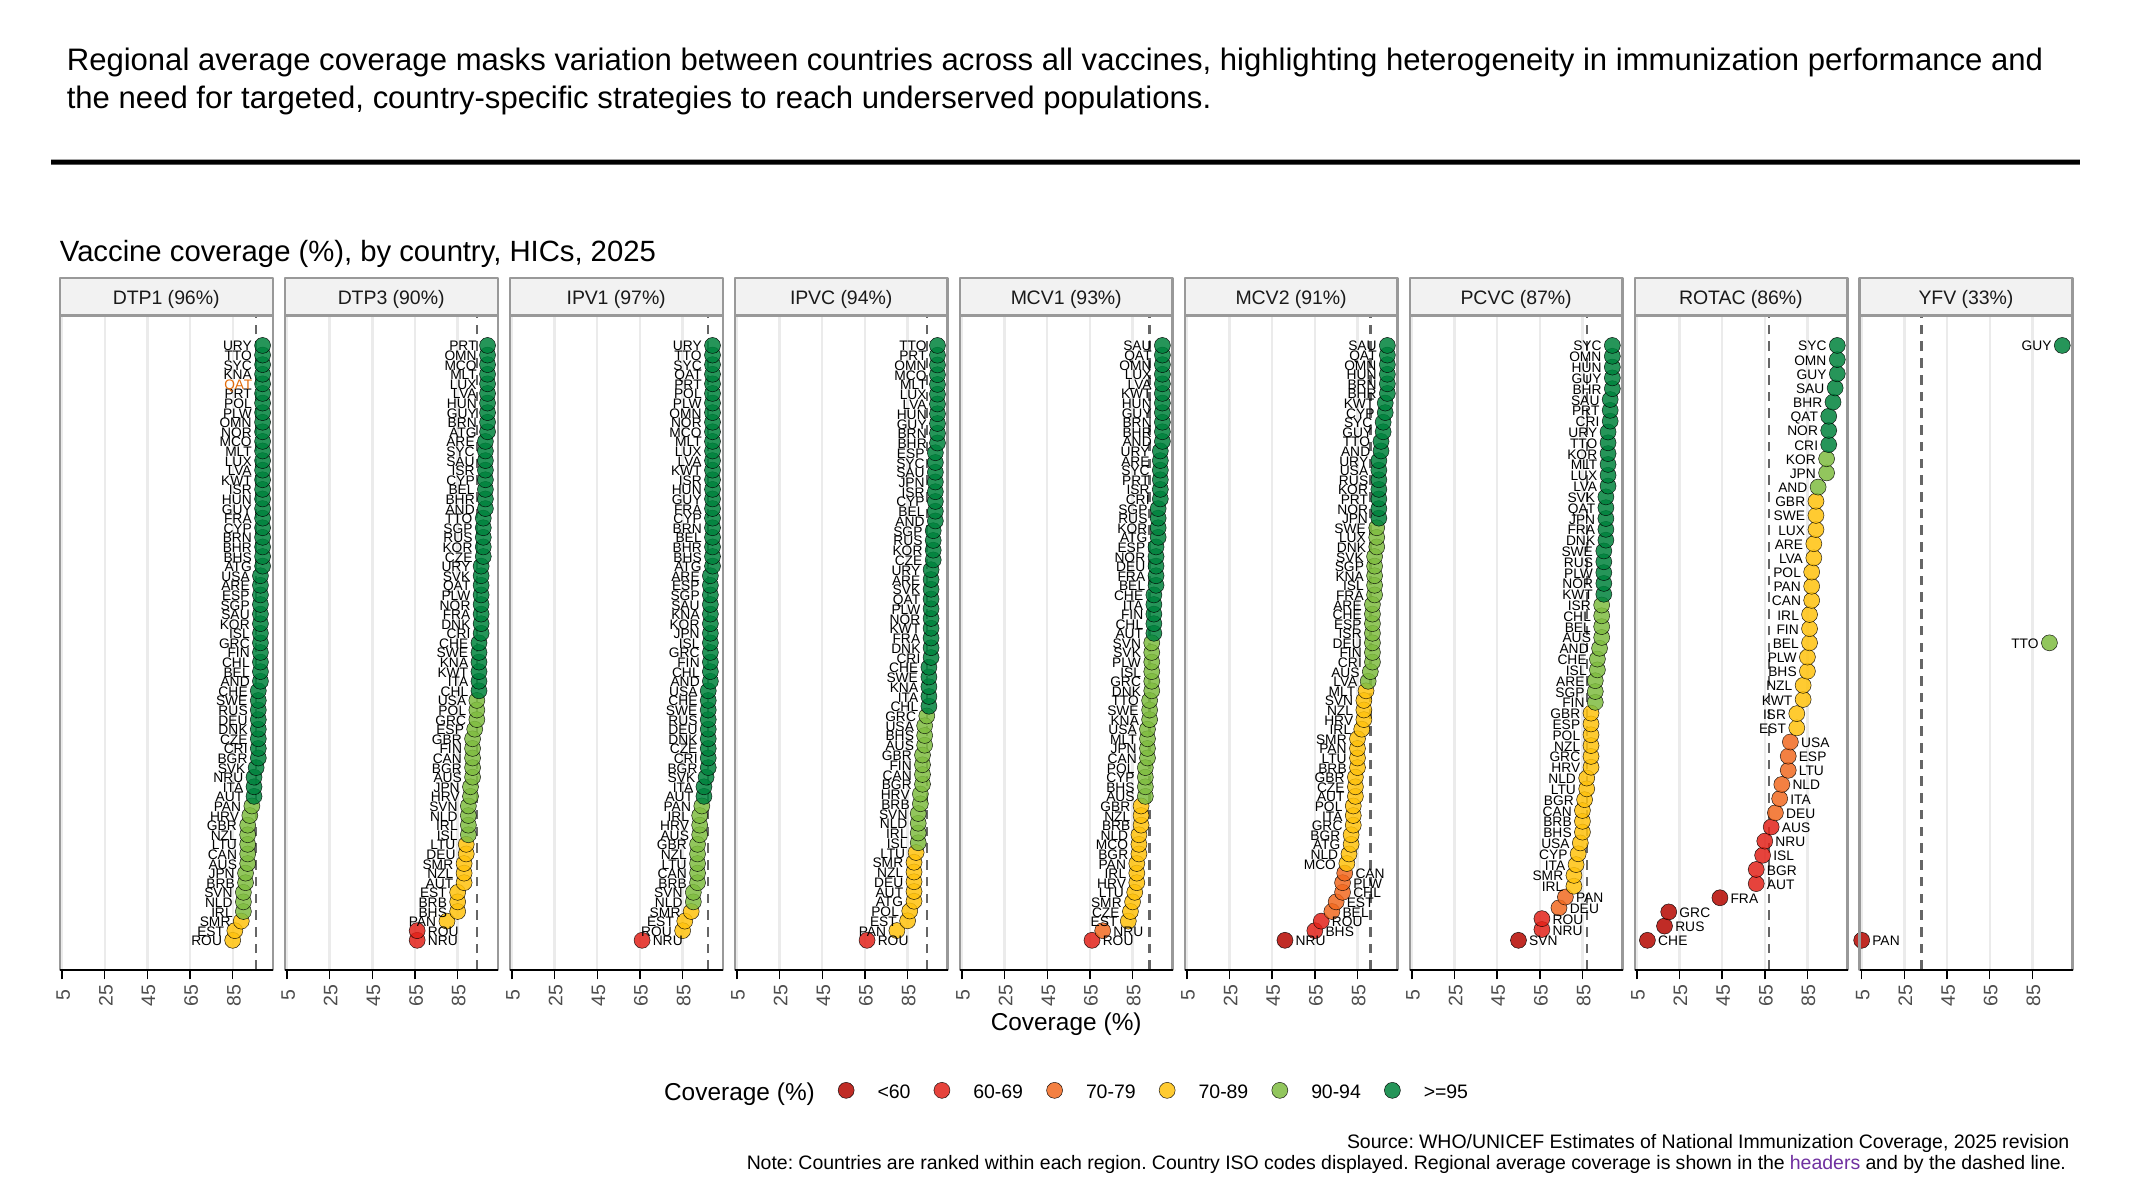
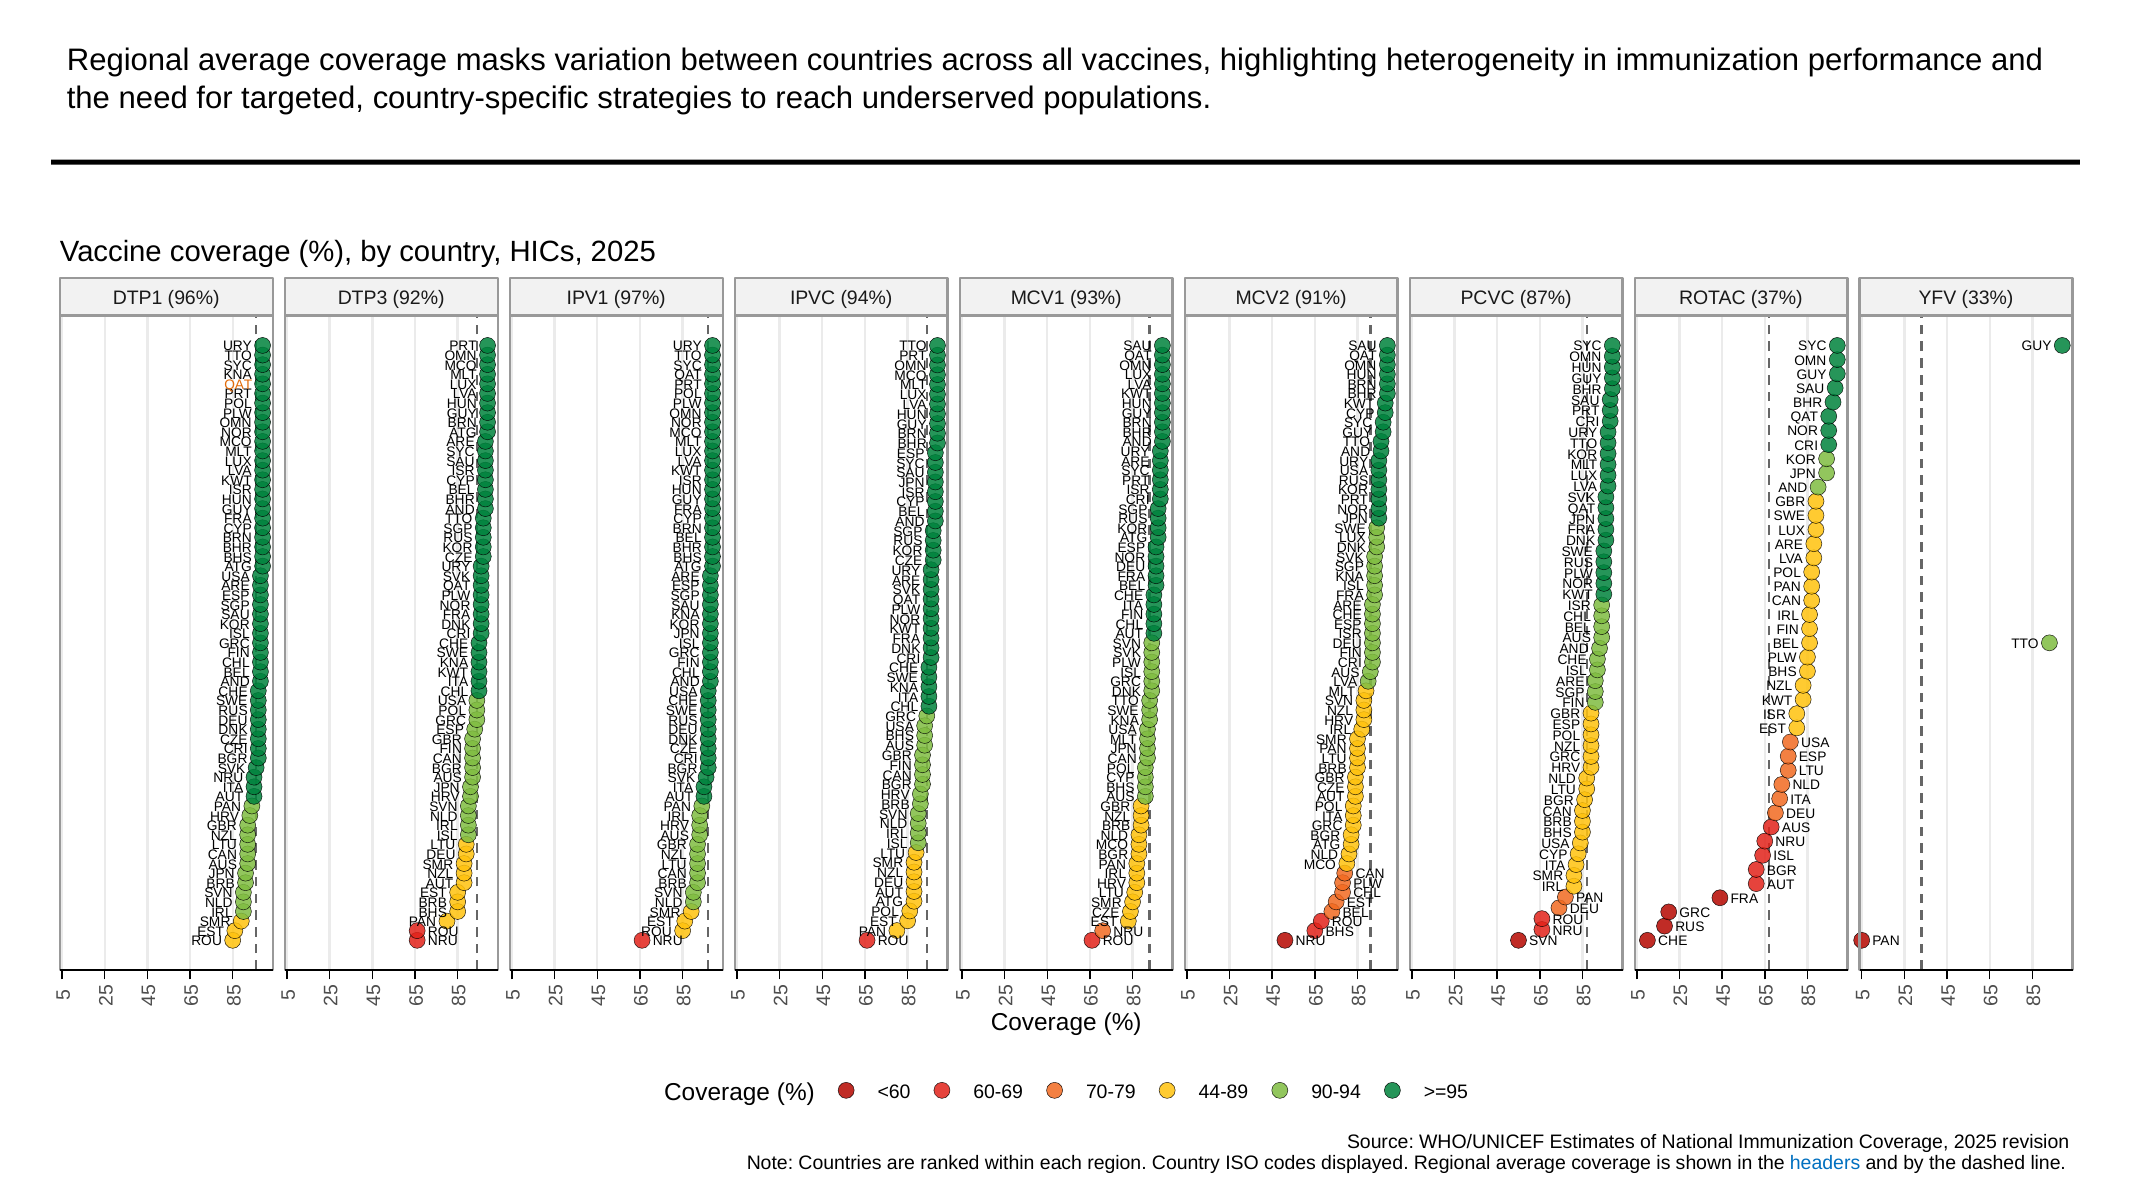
90%: 90% -> 92%
86%: 86% -> 37%
70-89: 70-89 -> 44-89
headers colour: purple -> blue
